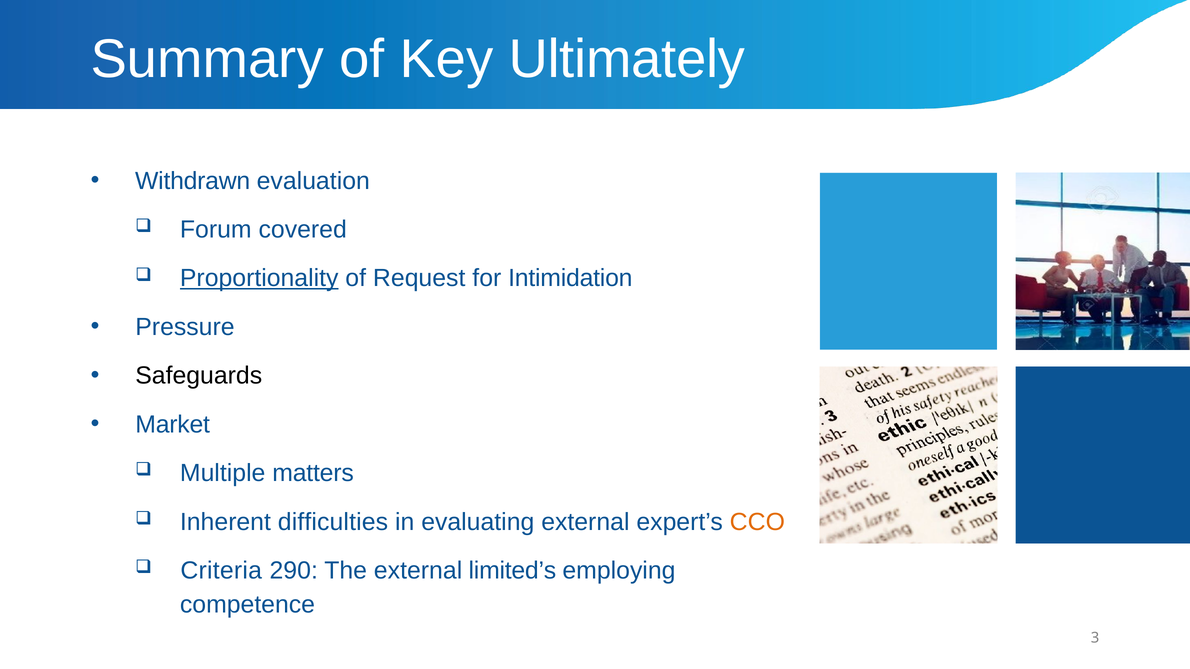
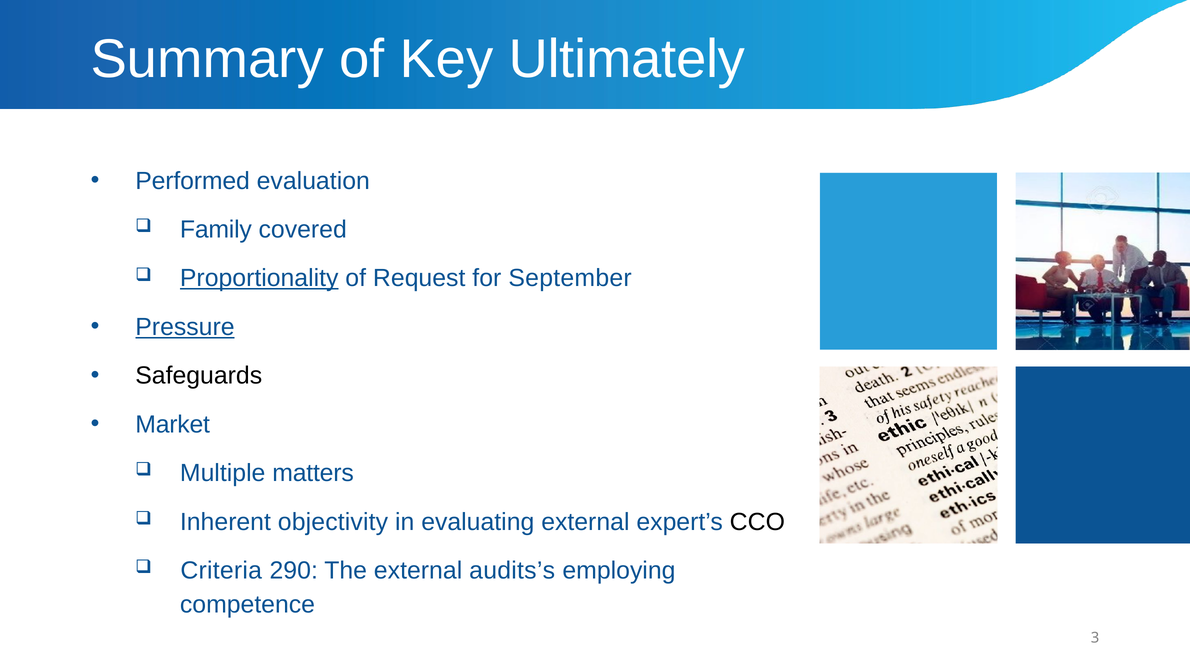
Withdrawn: Withdrawn -> Performed
Forum: Forum -> Family
Intimidation: Intimidation -> September
Pressure underline: none -> present
difficulties: difficulties -> objectivity
CCO colour: orange -> black
limited’s: limited’s -> audits’s
